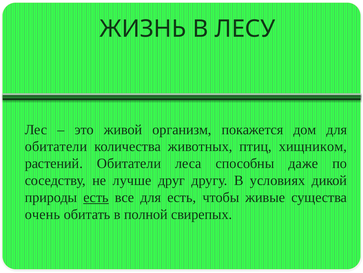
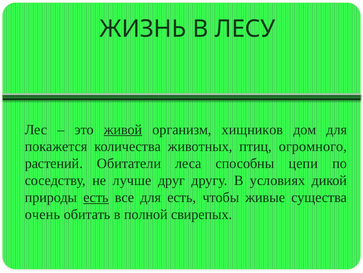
живой underline: none -> present
покажется: покажется -> хищников
обитатели at (56, 146): обитатели -> покажется
хищником: хищником -> огромного
даже: даже -> цепи
